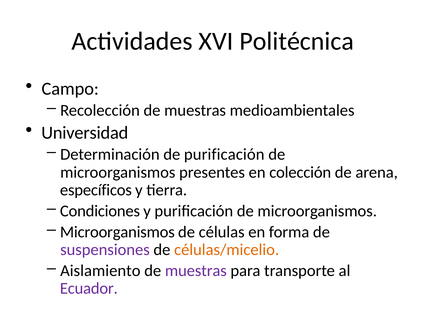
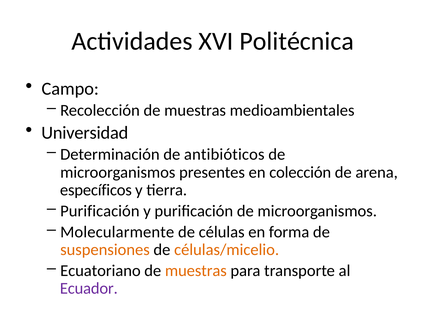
de purificación: purificación -> antibióticos
Condiciones at (100, 211): Condiciones -> Purificación
Microorganismos at (117, 232): Microorganismos -> Molecularmente
suspensiones colour: purple -> orange
Aislamiento: Aislamiento -> Ecuatoriano
muestras at (196, 271) colour: purple -> orange
